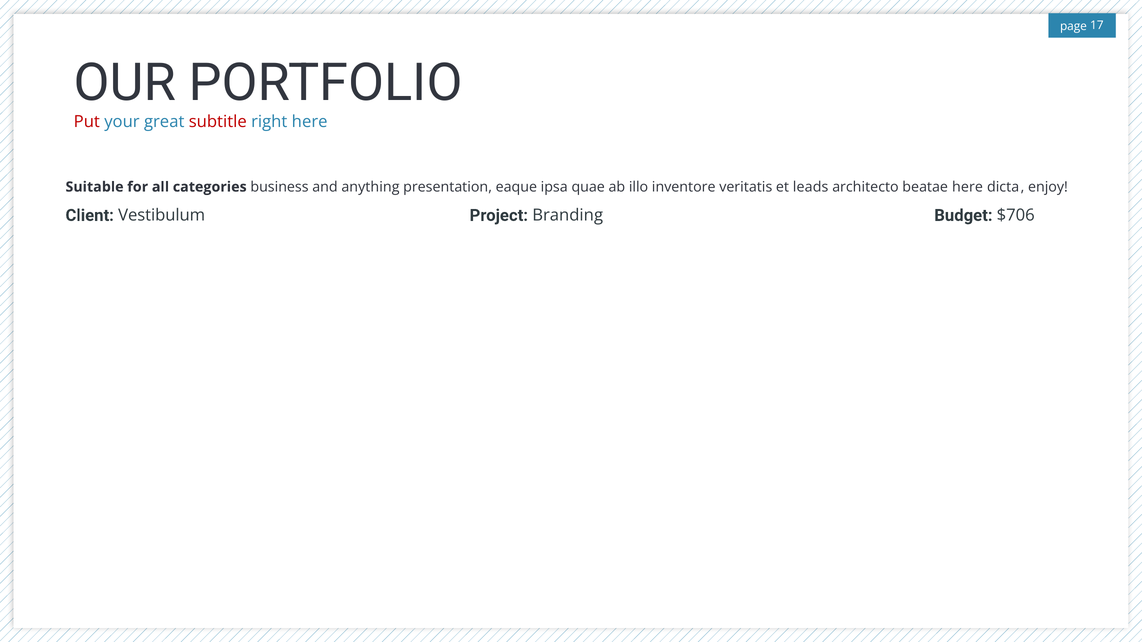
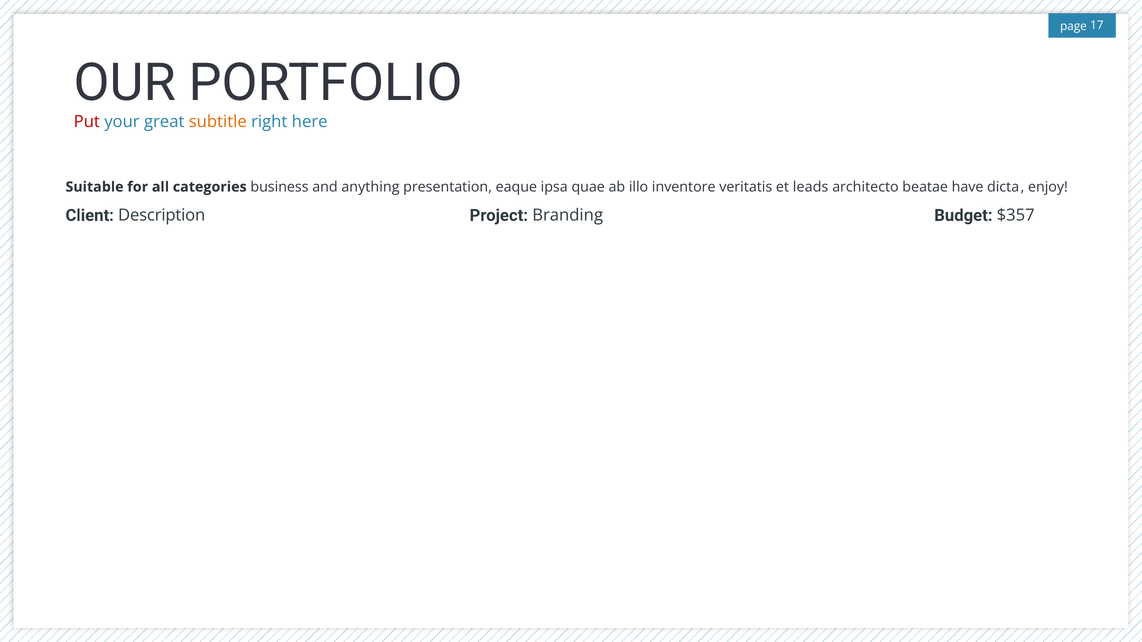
subtitle colour: red -> orange
beatae here: here -> have
Vestibulum: Vestibulum -> Description
$706: $706 -> $357
